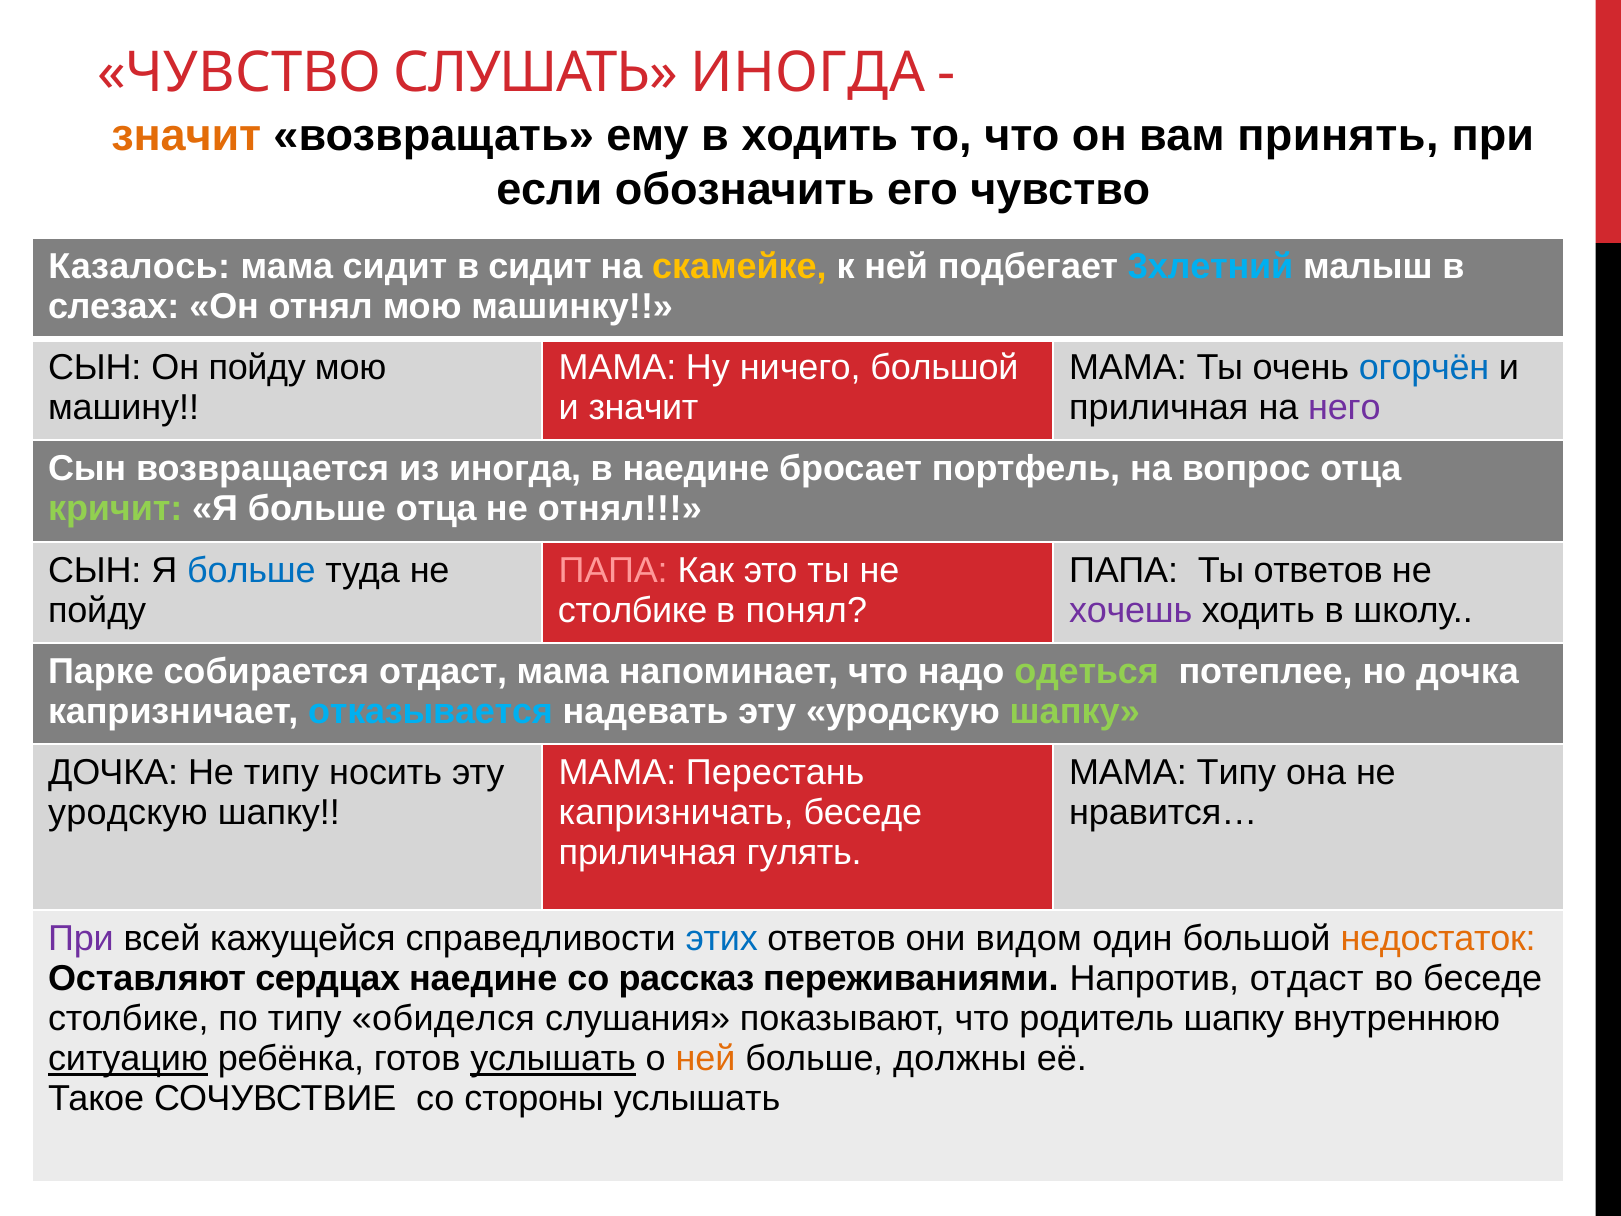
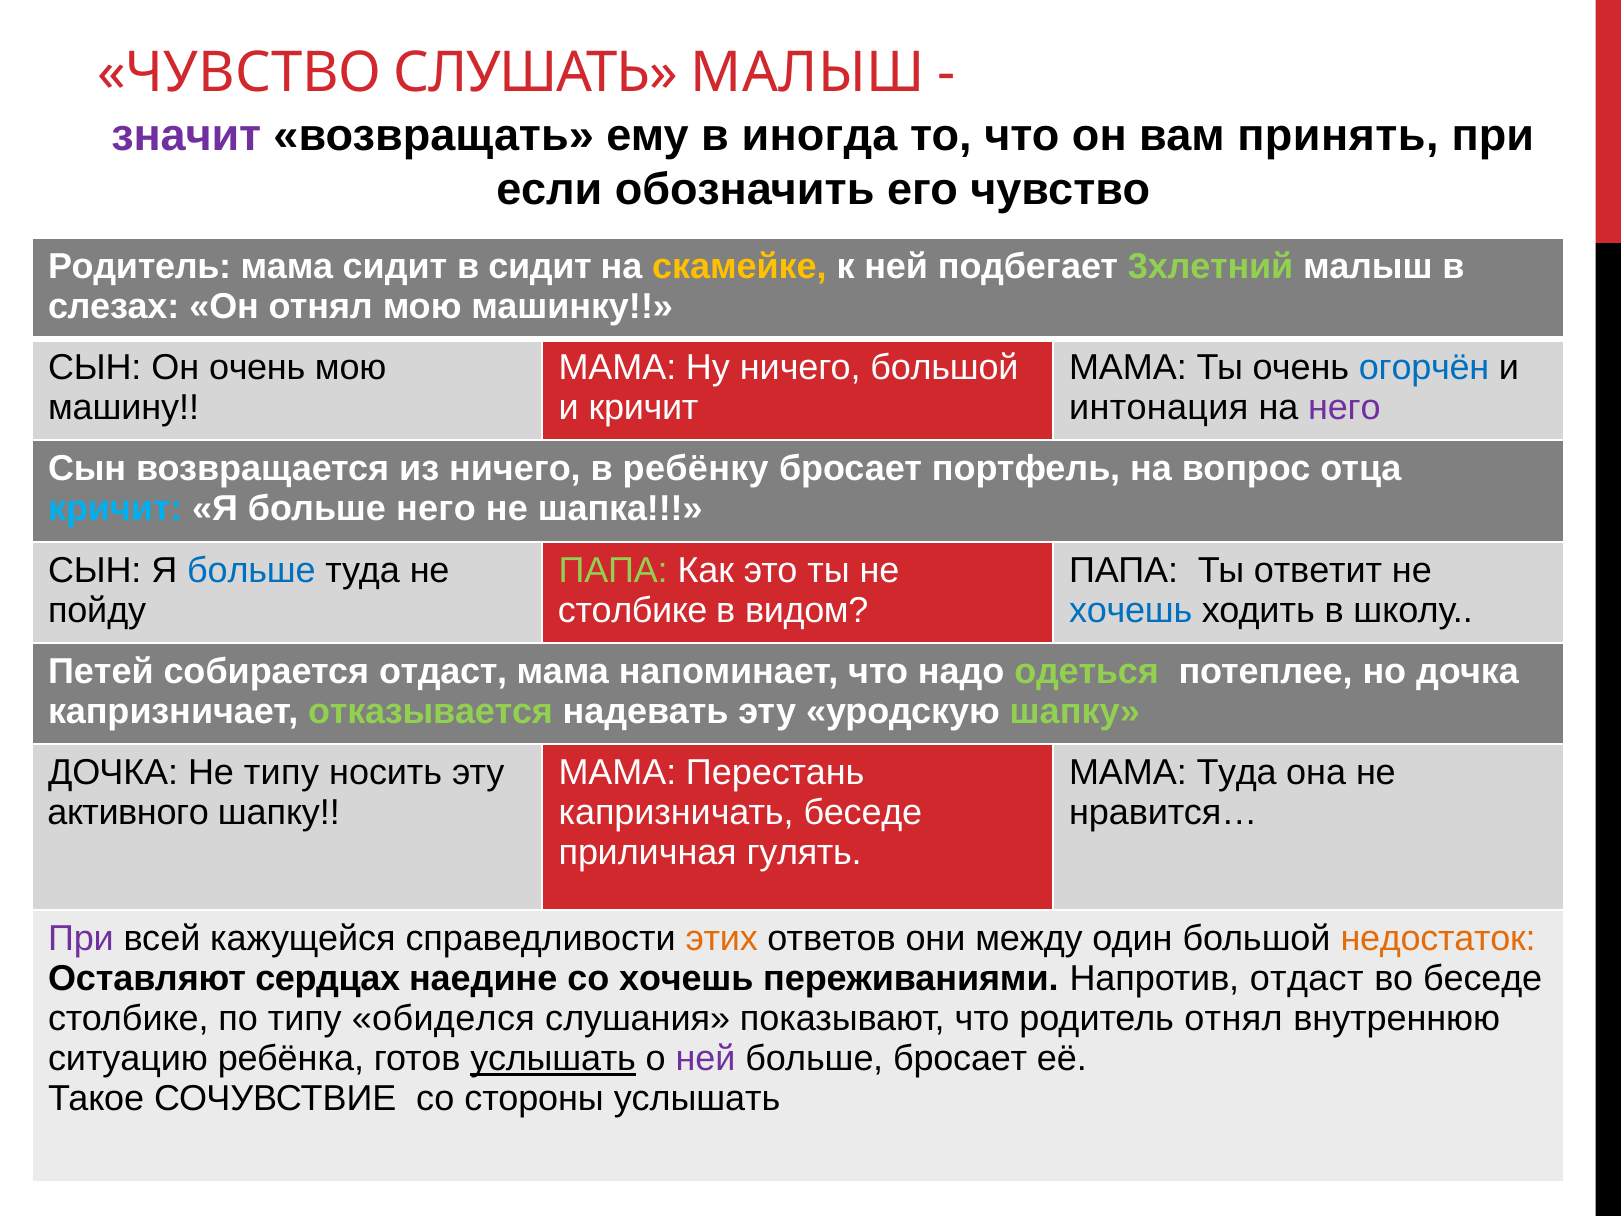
СЛУШАТЬ ИНОГДА: ИНОГДА -> МАЛЫШ
значит at (186, 136) colour: orange -> purple
в ходить: ходить -> иногда
Казалось at (139, 266): Казалось -> Родитель
3хлетний colour: light blue -> light green
Он пойду: пойду -> очень
и значит: значит -> кричит
приличная at (1159, 408): приличная -> интонация
из иногда: иногда -> ничего
в наедине: наедине -> ребёнку
кричит at (115, 509) colour: light green -> light blue
больше отца: отца -> него
не отнял: отнял -> шапка
ПАПА at (613, 570) colour: pink -> light green
Ты ответов: ответов -> ответит
понял: понял -> видом
хочешь at (1131, 610) colour: purple -> blue
Парке: Парке -> Петей
отказывается colour: light blue -> light green
МАМА Типу: Типу -> Туда
уродскую at (128, 813): уродскую -> активного
этих colour: blue -> orange
видом: видом -> между
со рассказ: рассказ -> хочешь
родитель шапку: шапку -> отнял
ситуацию underline: present -> none
ней at (705, 1059) colour: orange -> purple
больше должны: должны -> бросает
